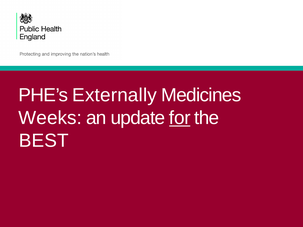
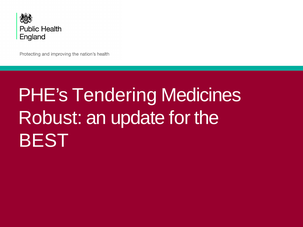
Externally: Externally -> Tendering
Weeks: Weeks -> Robust
for underline: present -> none
